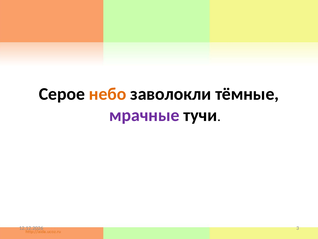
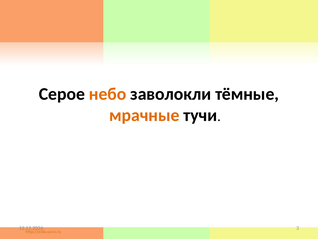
мрачные colour: purple -> orange
